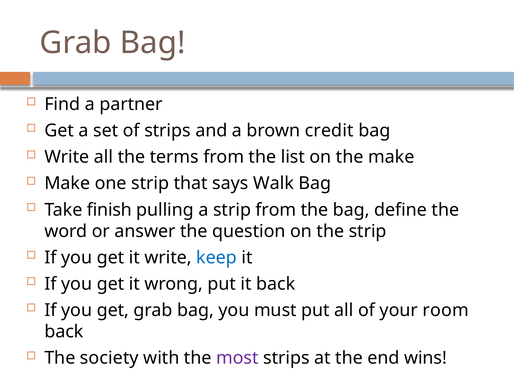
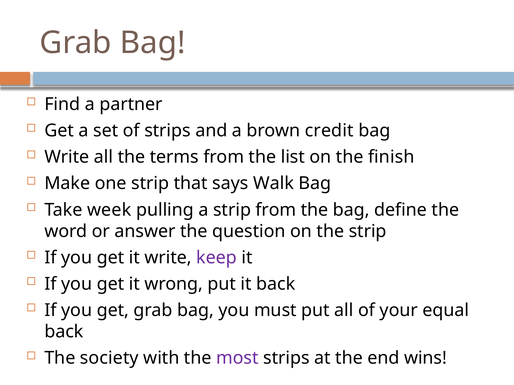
the make: make -> finish
finish: finish -> week
keep colour: blue -> purple
room: room -> equal
